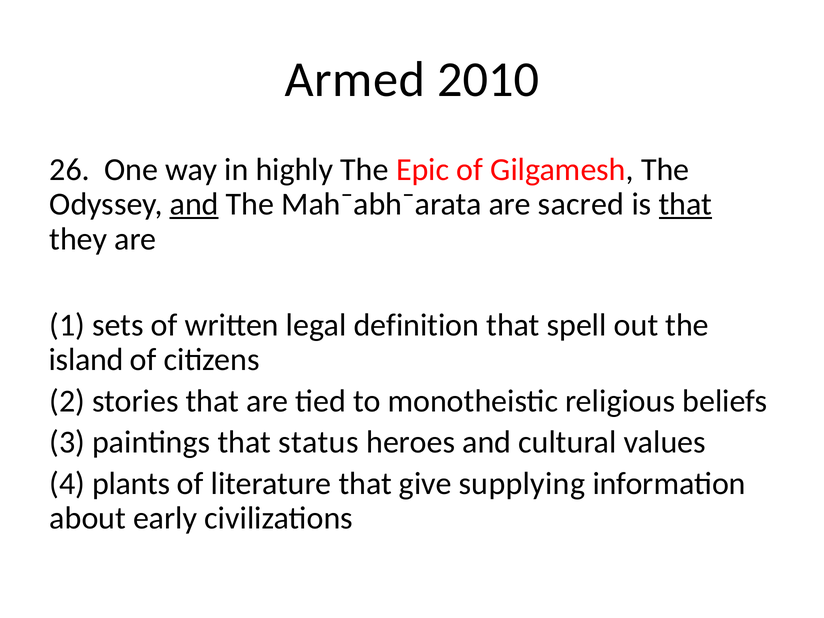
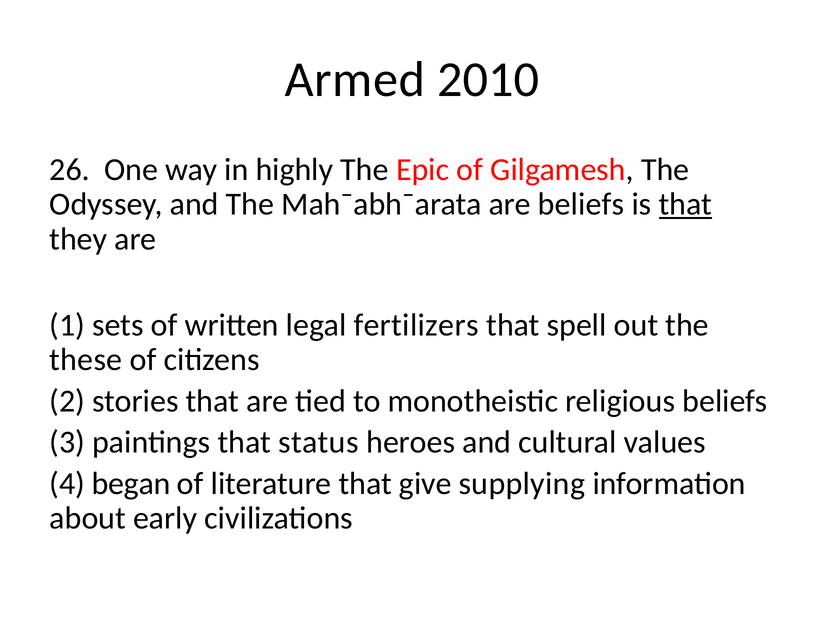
and at (194, 204) underline: present -> none
are sacred: sacred -> beliefs
definition: definition -> fertilizers
island: island -> these
plants: plants -> began
